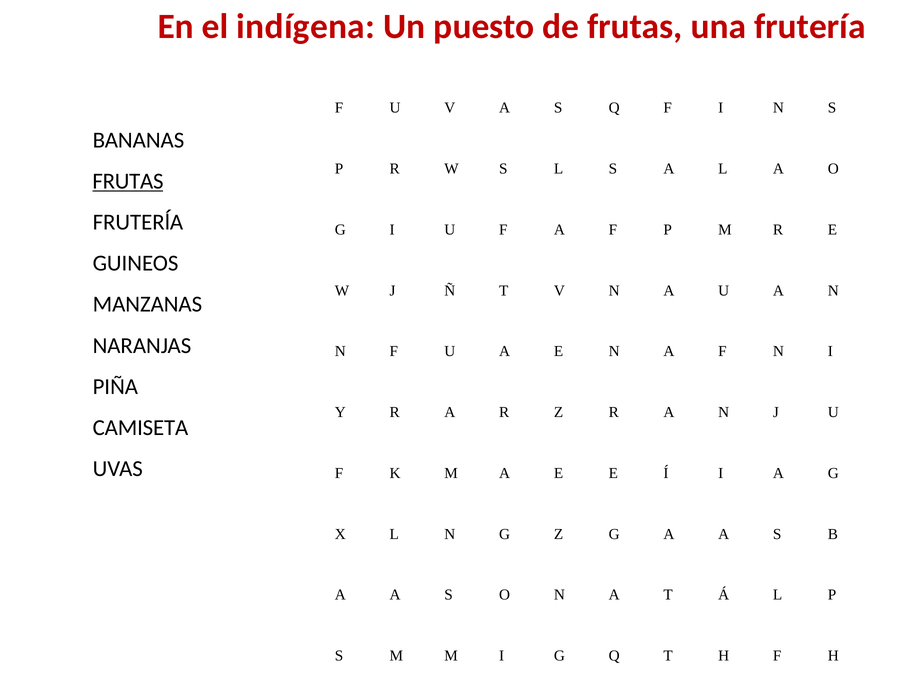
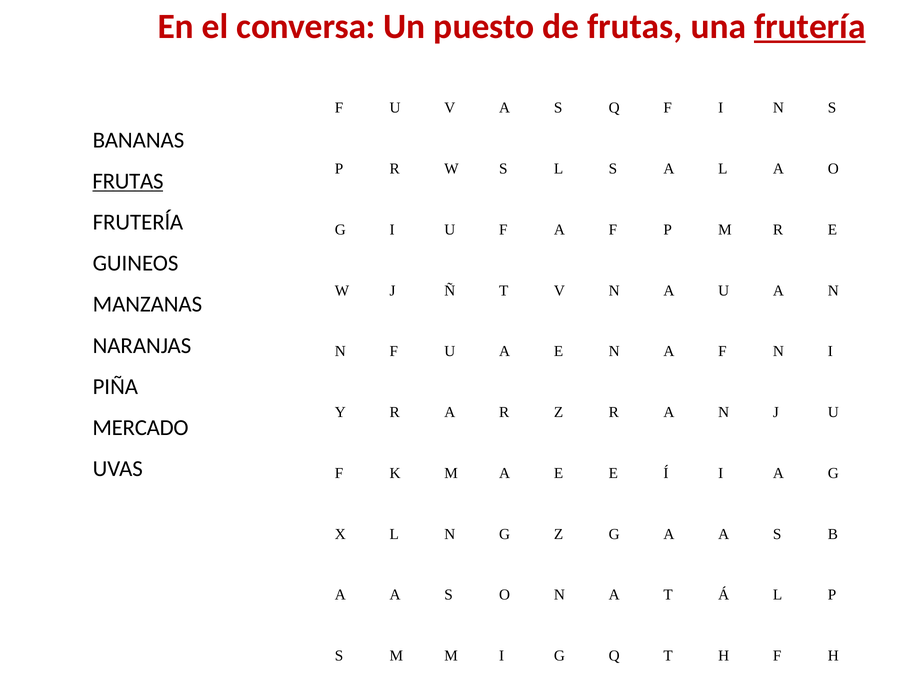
indígena: indígena -> conversa
frutería underline: none -> present
CAMISETA: CAMISETA -> MERCADO
